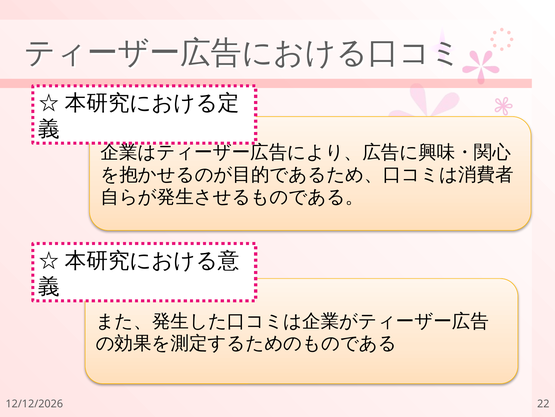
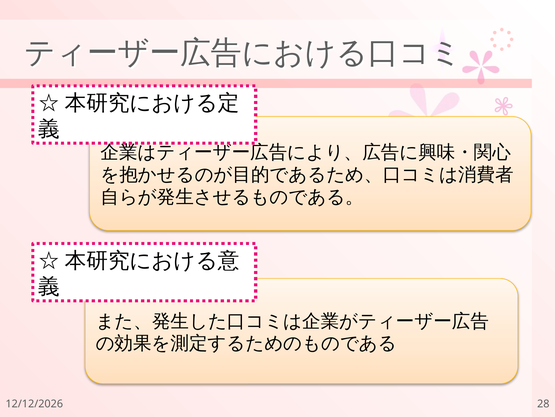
22: 22 -> 28
